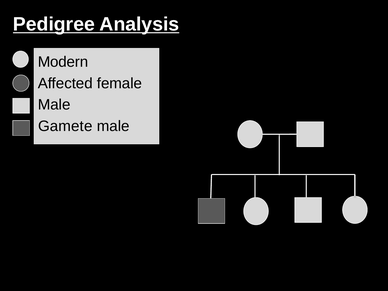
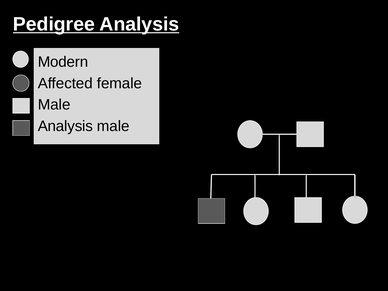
Gamete at (65, 126): Gamete -> Analysis
